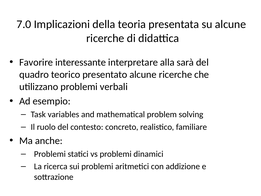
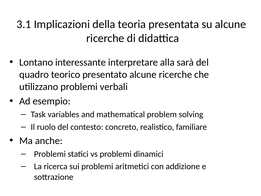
7.0: 7.0 -> 3.1
Favorire: Favorire -> Lontano
